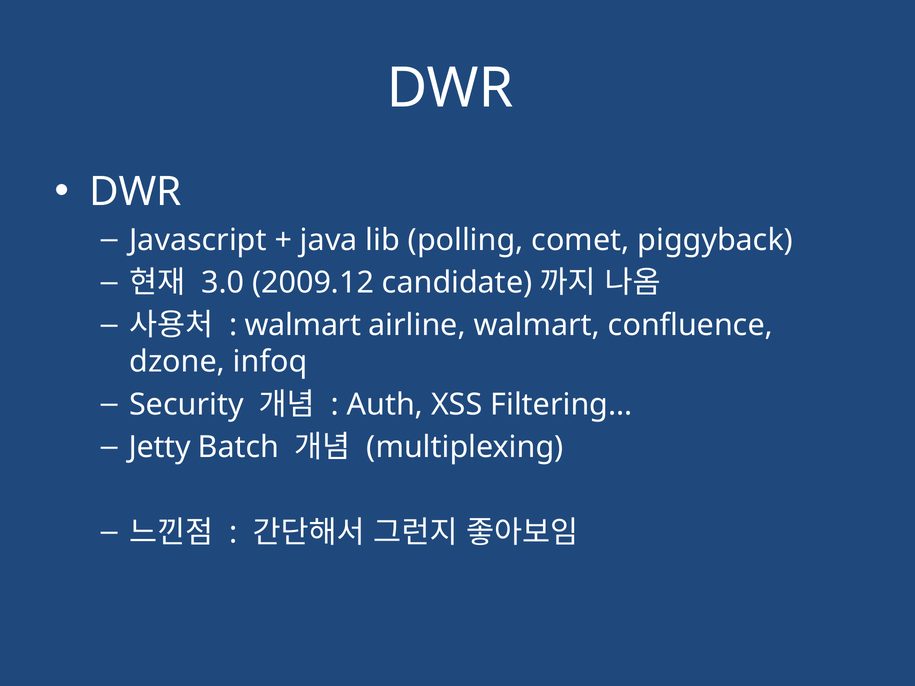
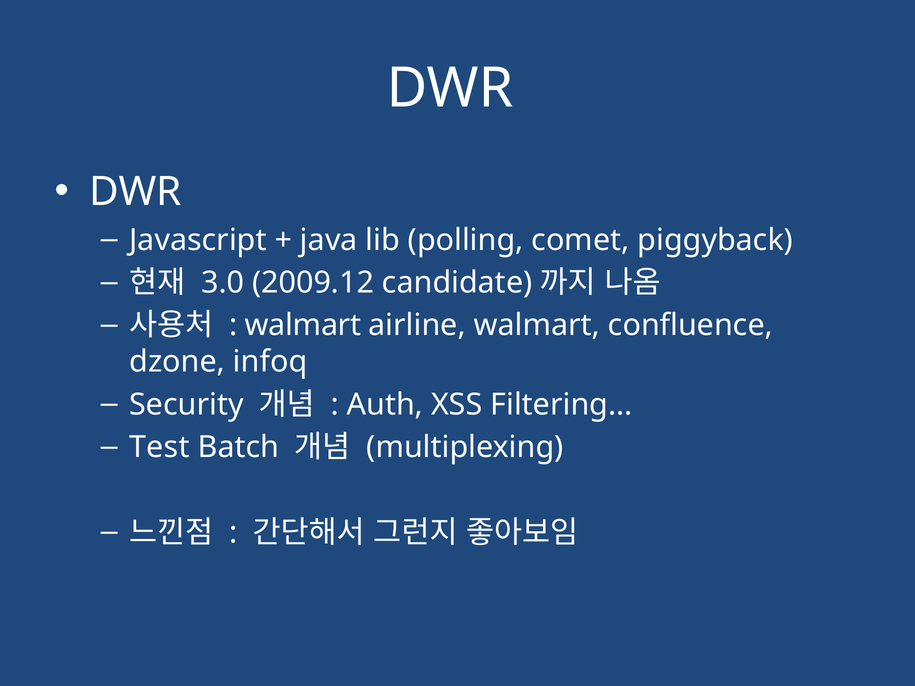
Jetty: Jetty -> Test
